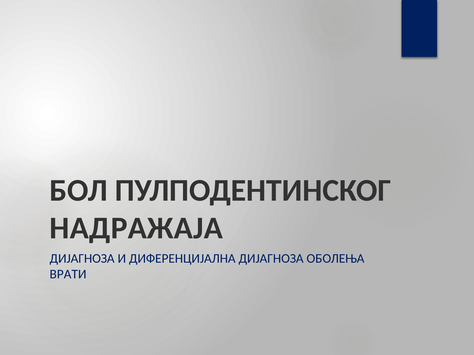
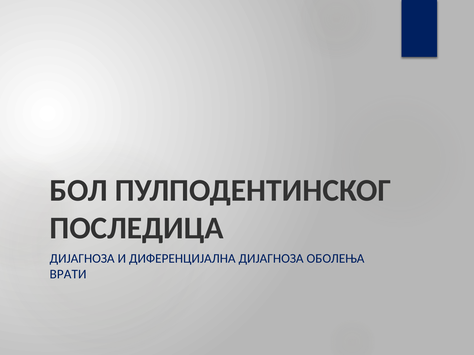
НАДРАЖАЈА: НАДРАЖАЈА -> ПОСЛЕДИЦА
